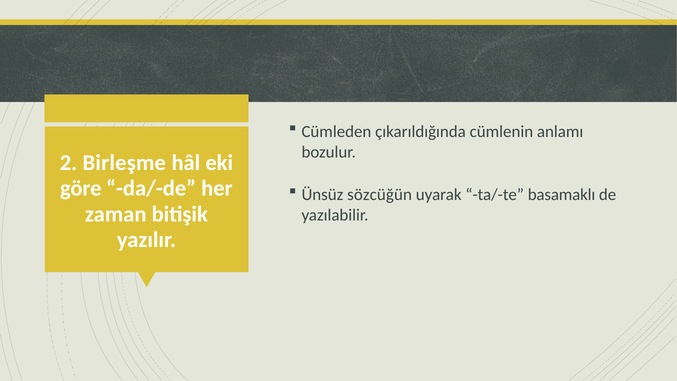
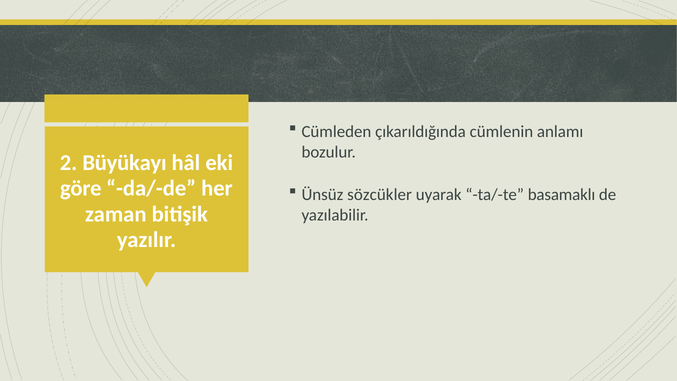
Birleşme: Birleşme -> Büyükayı
sözcüğün: sözcüğün -> sözcükler
